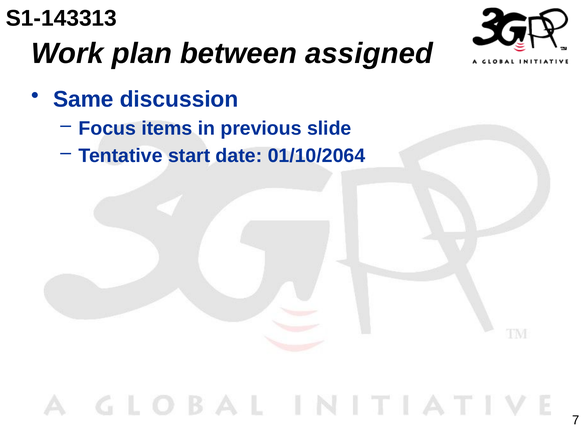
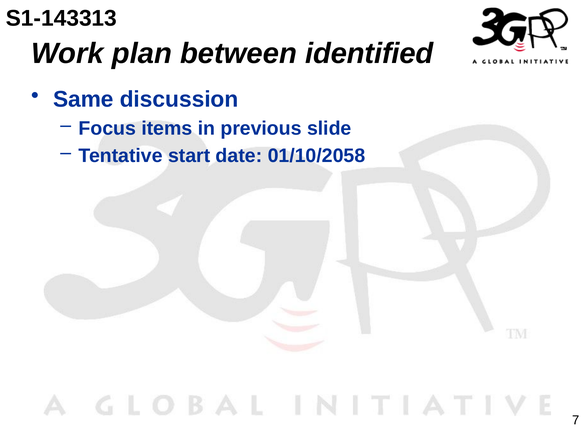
assigned: assigned -> identified
01/10/2064: 01/10/2064 -> 01/10/2058
